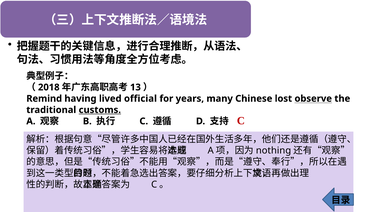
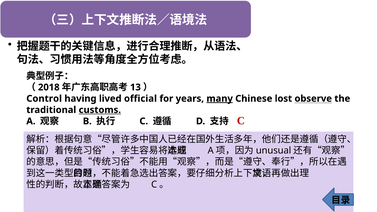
Remind: Remind -> Control
many underline: none -> present
nothing: nothing -> unusual
